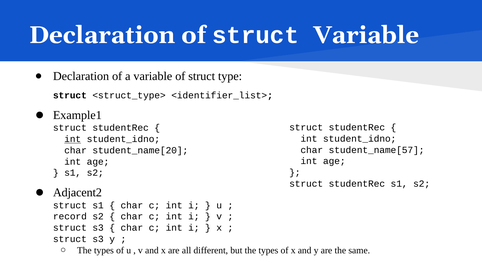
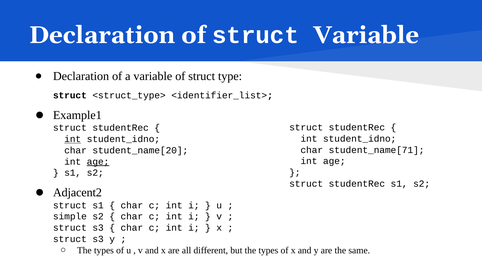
student_name[57: student_name[57 -> student_name[71
age at (98, 162) underline: none -> present
record: record -> simple
